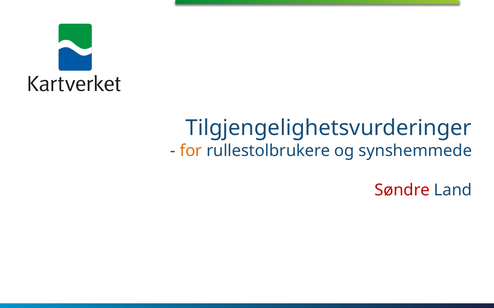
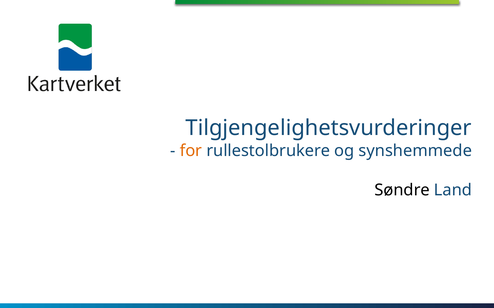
Søndre colour: red -> black
